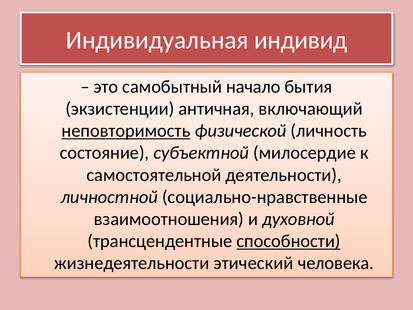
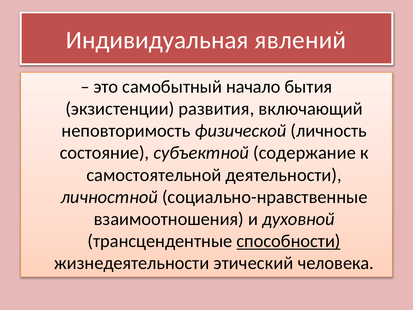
индивид: индивид -> явлений
античная: античная -> развития
неповторимость underline: present -> none
милосердие: милосердие -> содержание
